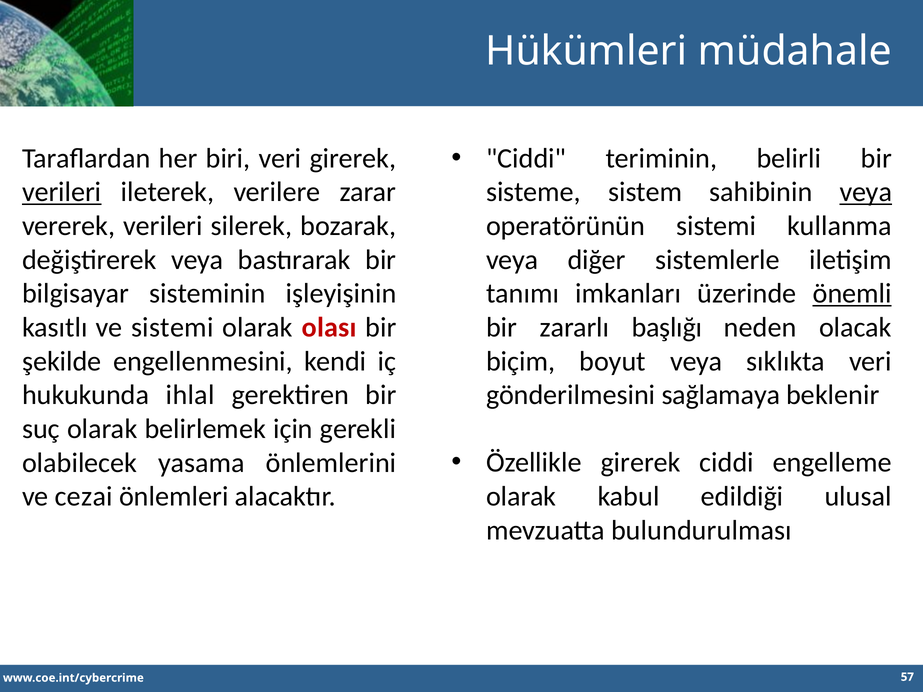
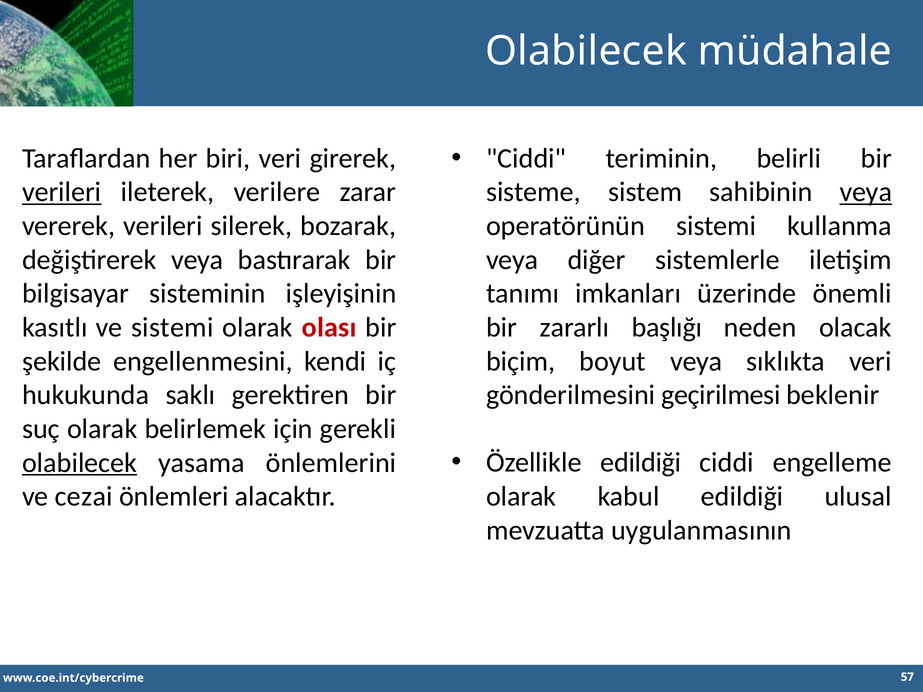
Hükümleri at (586, 51): Hükümleri -> Olabilecek
önemli underline: present -> none
sağlamaya: sağlamaya -> geçirilmesi
ihlal: ihlal -> saklı
Özellikle girerek: girerek -> edildiği
olabilecek at (80, 463) underline: none -> present
bulundurulması: bulundurulması -> uygulanmasının
